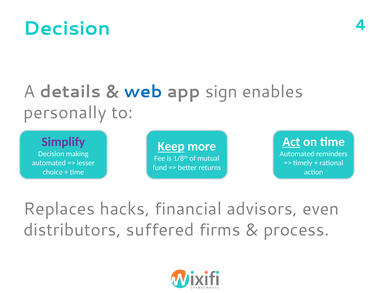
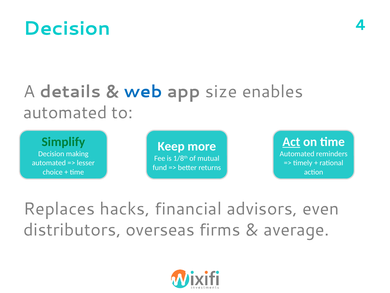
sign: sign -> size
personally at (65, 112): personally -> automated
Simplify colour: purple -> green
Keep underline: present -> none
suffered: suffered -> overseas
process: process -> average
